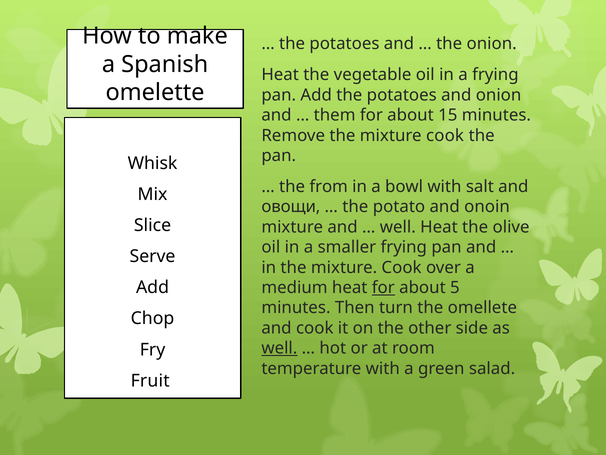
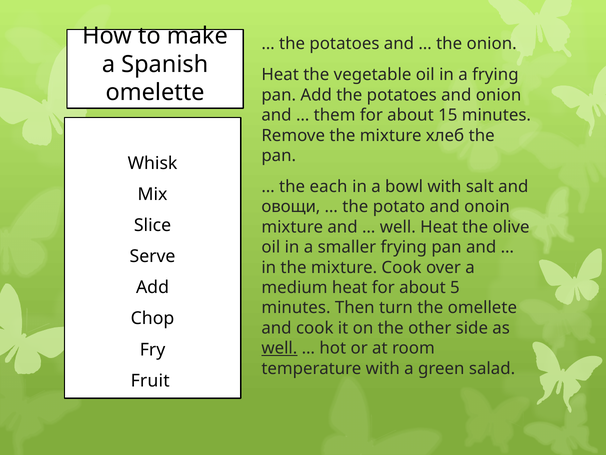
Remove the mixture cook: cook -> хлеб
from: from -> each
for at (383, 287) underline: present -> none
